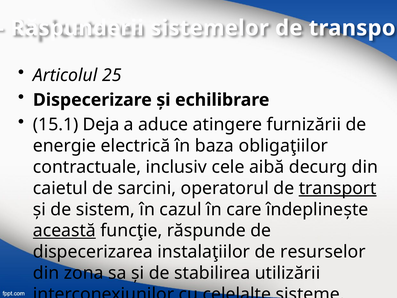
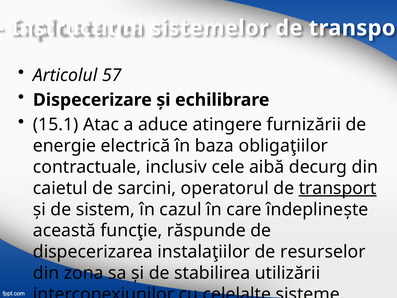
Răspunderii: Răspunderii -> Instrucţiuni
25: 25 -> 57
Deja: Deja -> Atac
această underline: present -> none
